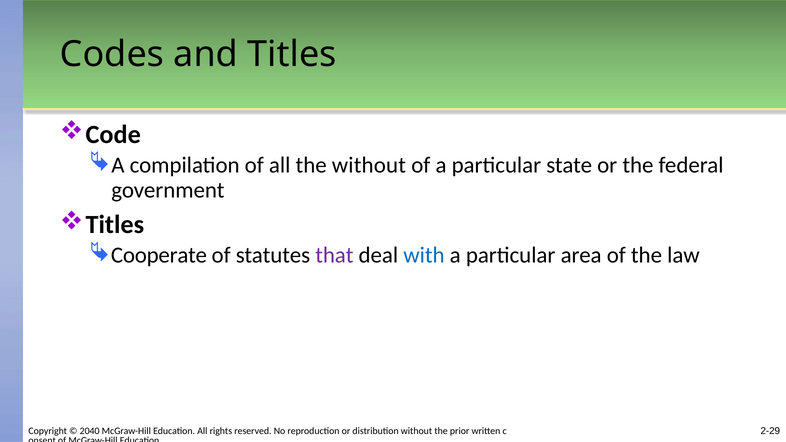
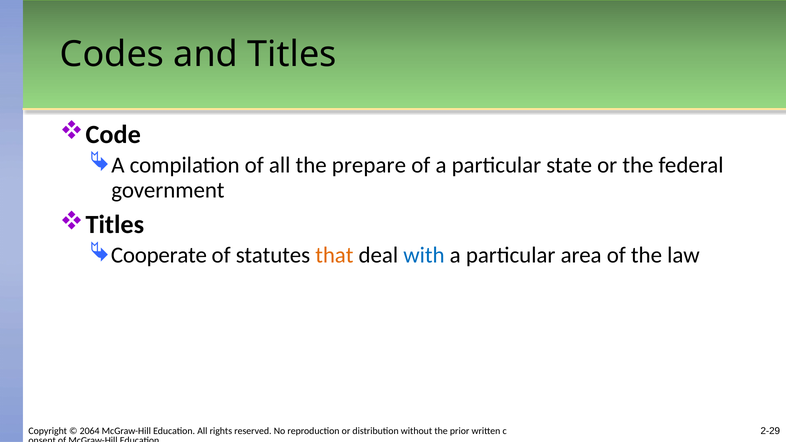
the without: without -> prepare
that colour: purple -> orange
2040: 2040 -> 2064
